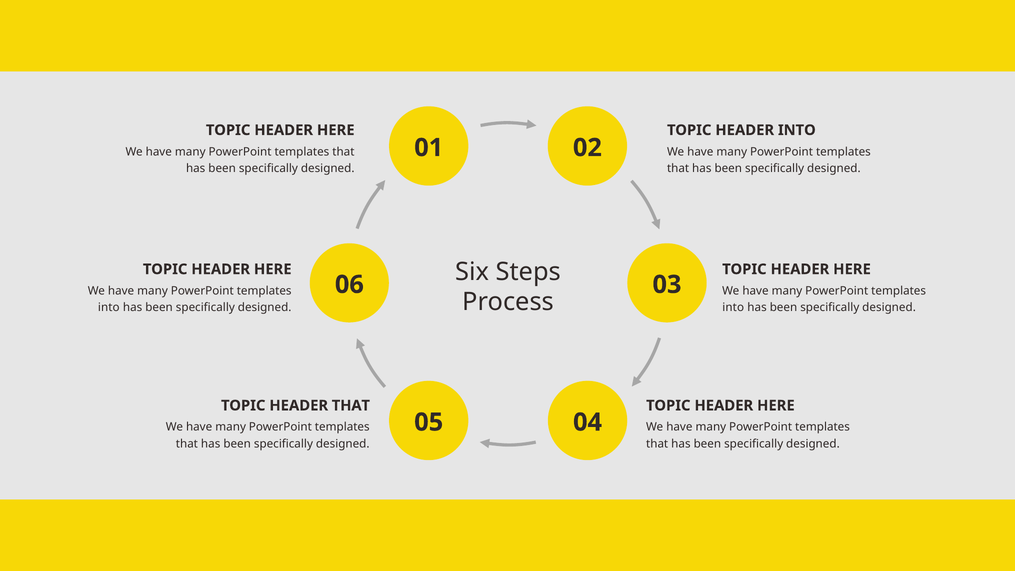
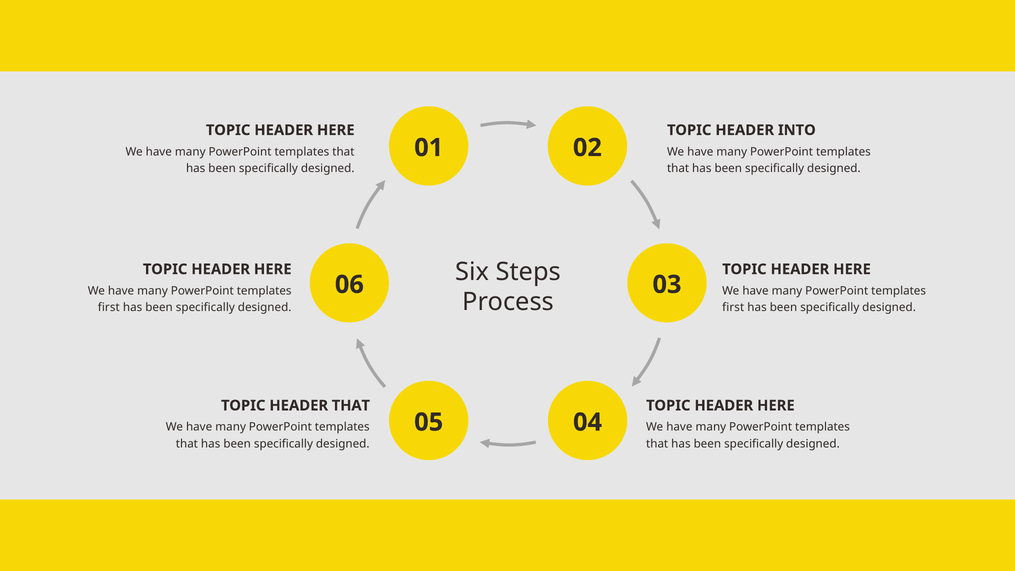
into at (109, 308): into -> first
into at (733, 308): into -> first
